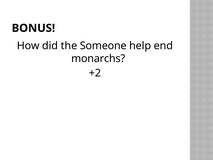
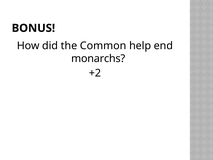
Someone: Someone -> Common
